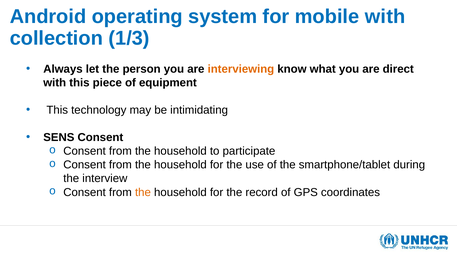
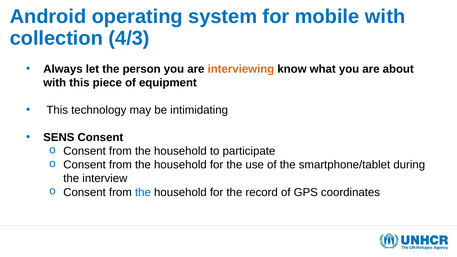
1/3: 1/3 -> 4/3
direct: direct -> about
the at (143, 192) colour: orange -> blue
